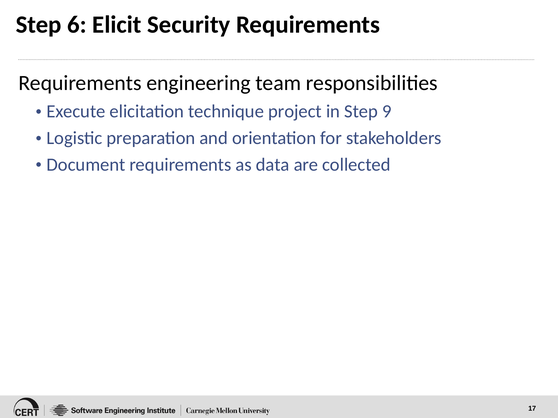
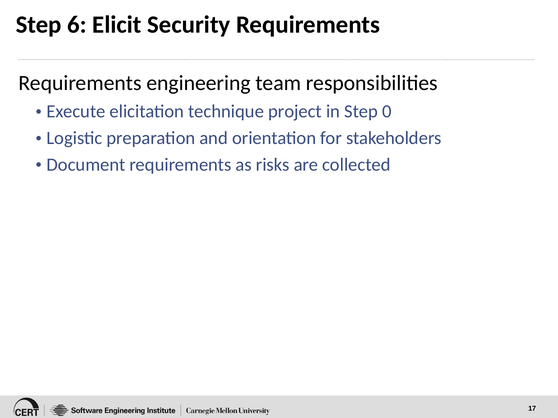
9: 9 -> 0
data: data -> risks
